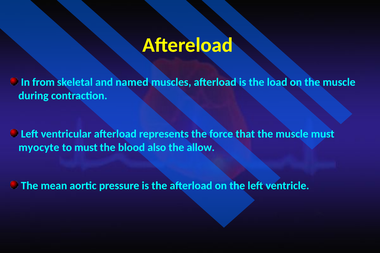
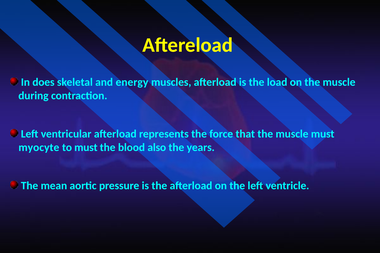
from: from -> does
named: named -> energy
allow: allow -> years
